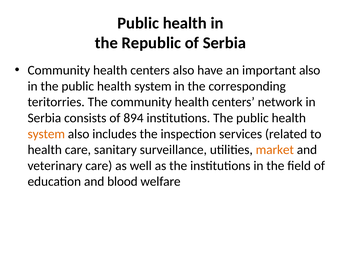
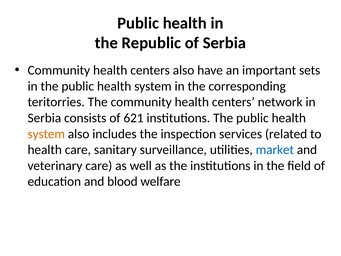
important also: also -> sets
894: 894 -> 621
market colour: orange -> blue
